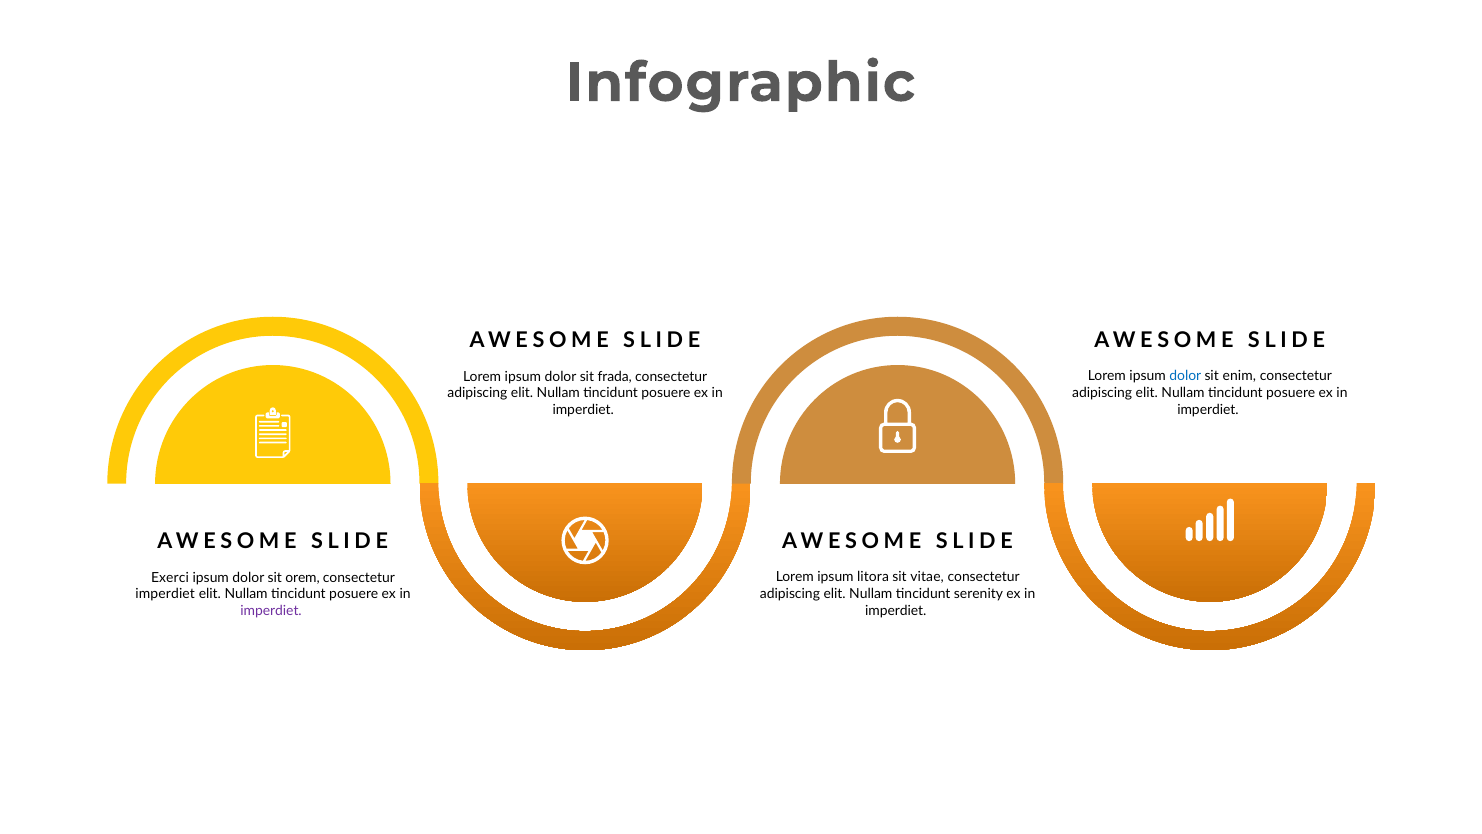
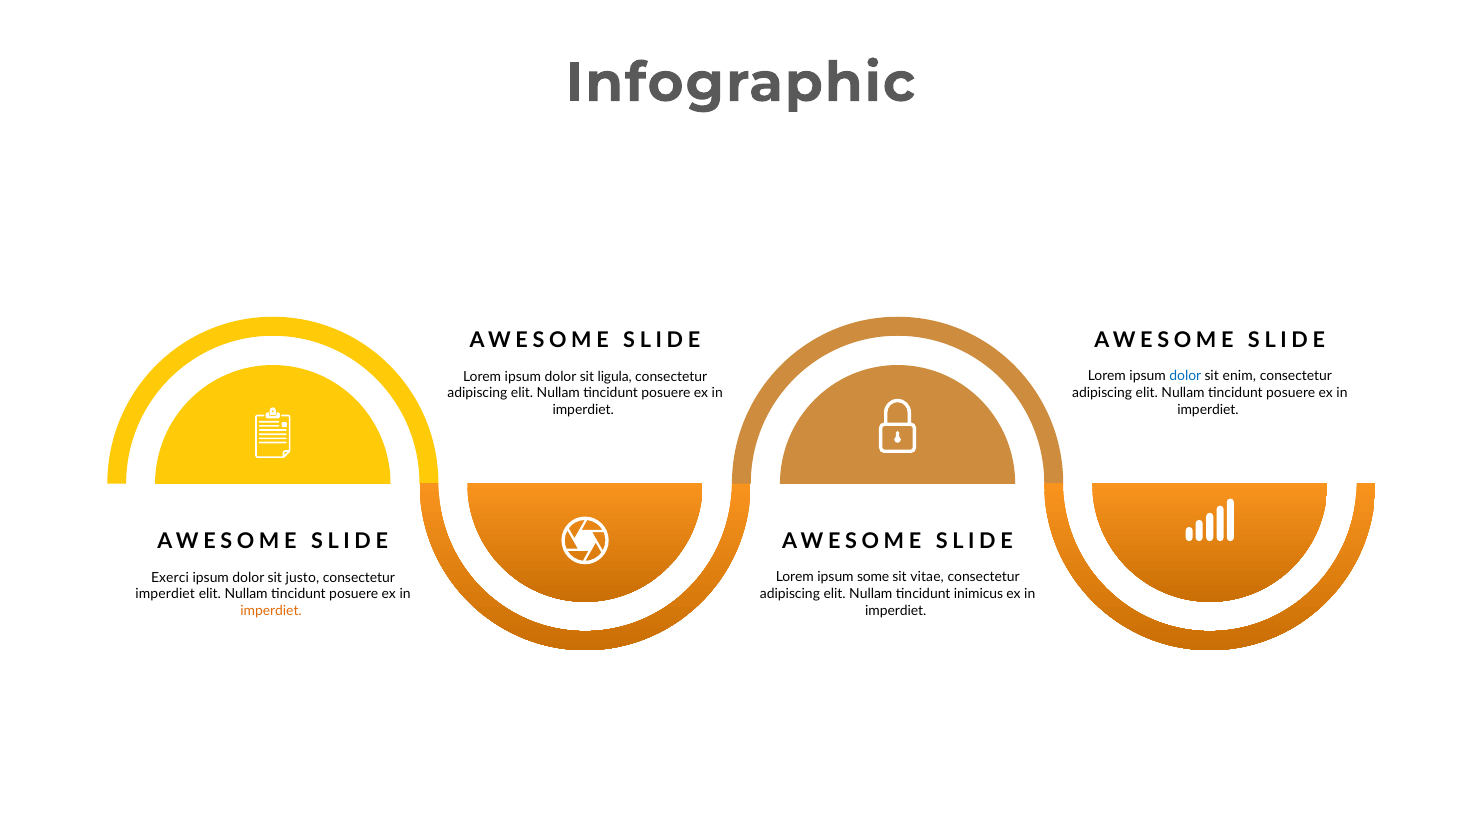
frada: frada -> ligula
litora: litora -> some
orem: orem -> justo
serenity: serenity -> inimicus
imperdiet at (271, 611) colour: purple -> orange
